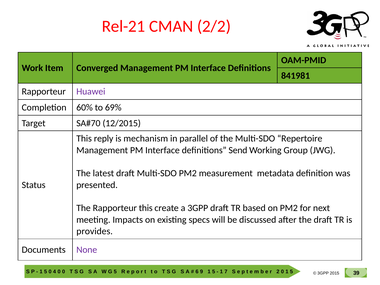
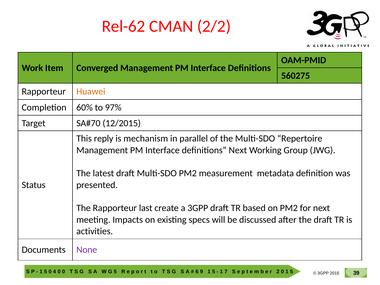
Rel-21: Rel-21 -> Rel-62
841981: 841981 -> 560275
Huawei colour: purple -> orange
69%: 69% -> 97%
definitions Send: Send -> Next
Rapporteur this: this -> last
provides: provides -> activities
